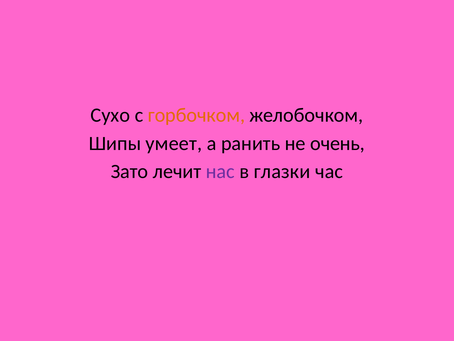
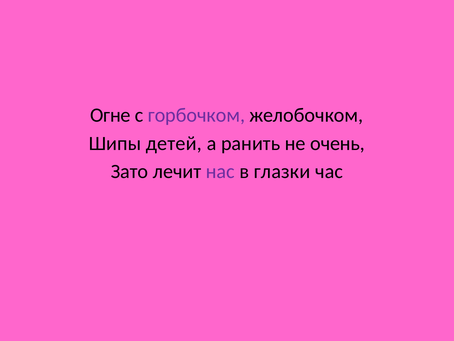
Сухо: Сухо -> Огне
горбочком colour: orange -> purple
умеет: умеет -> детей
